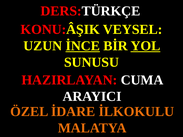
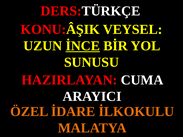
YOL underline: present -> none
